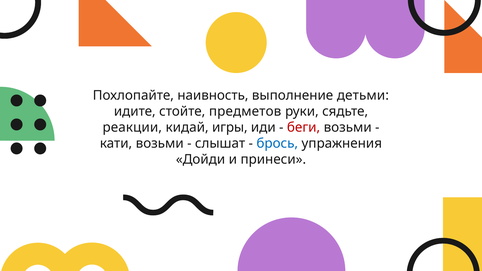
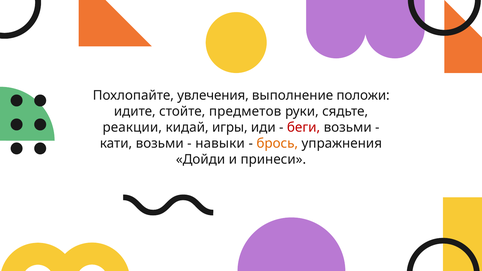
наивность: наивность -> увлечения
детьми: детьми -> положи
слышат: слышат -> навыки
брось colour: blue -> orange
